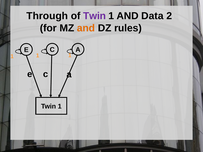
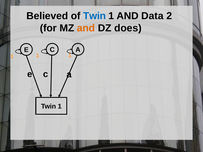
Through: Through -> Believed
Twin at (95, 16) colour: purple -> blue
rules: rules -> does
